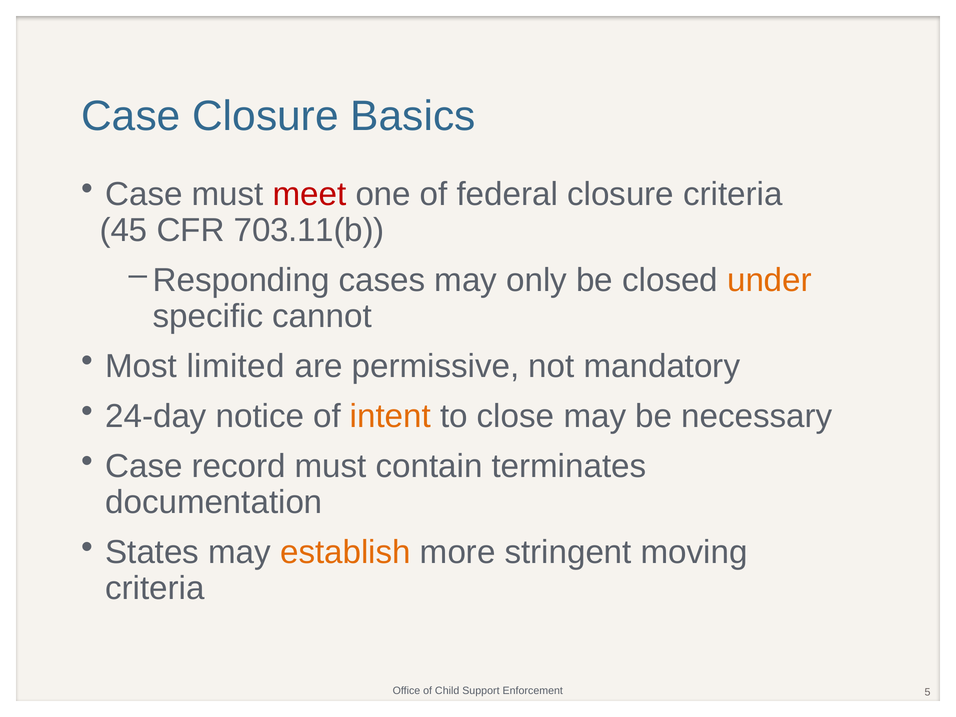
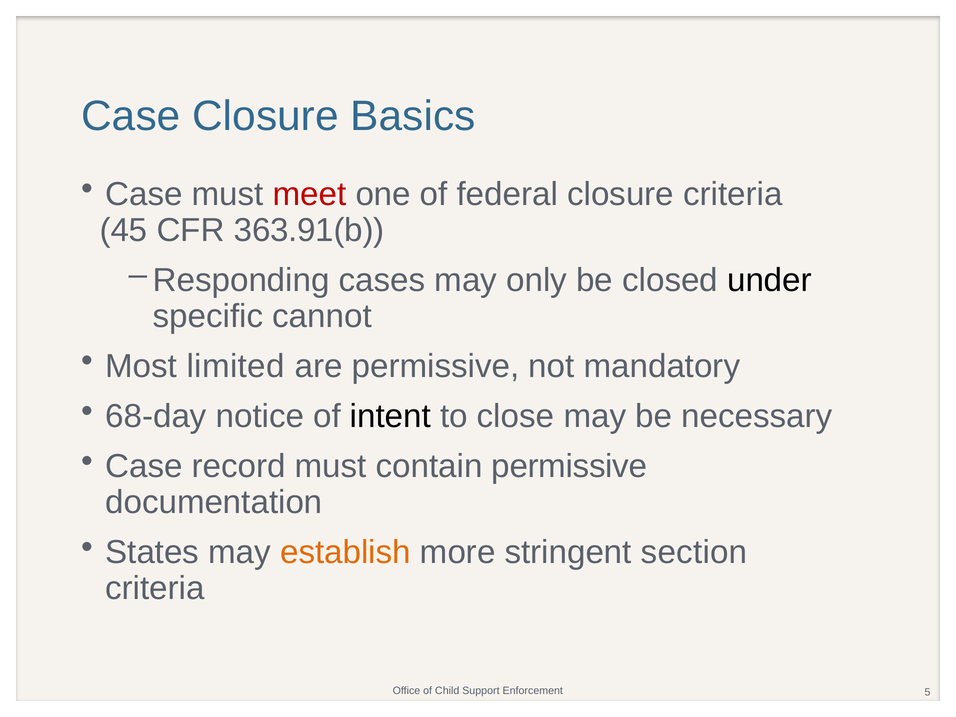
703.11(b: 703.11(b -> 363.91(b
under colour: orange -> black
24-day: 24-day -> 68-day
intent colour: orange -> black
contain terminates: terminates -> permissive
moving: moving -> section
